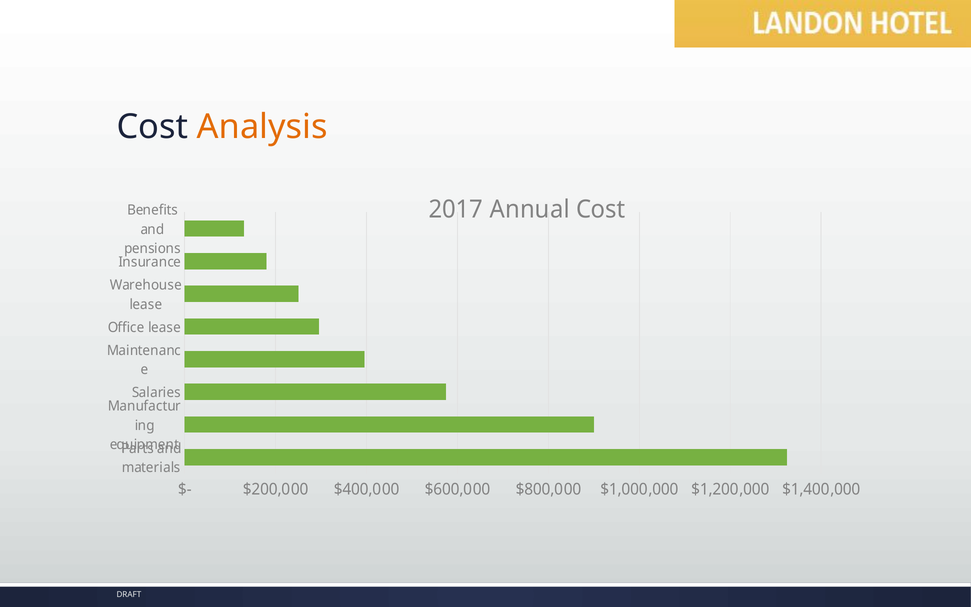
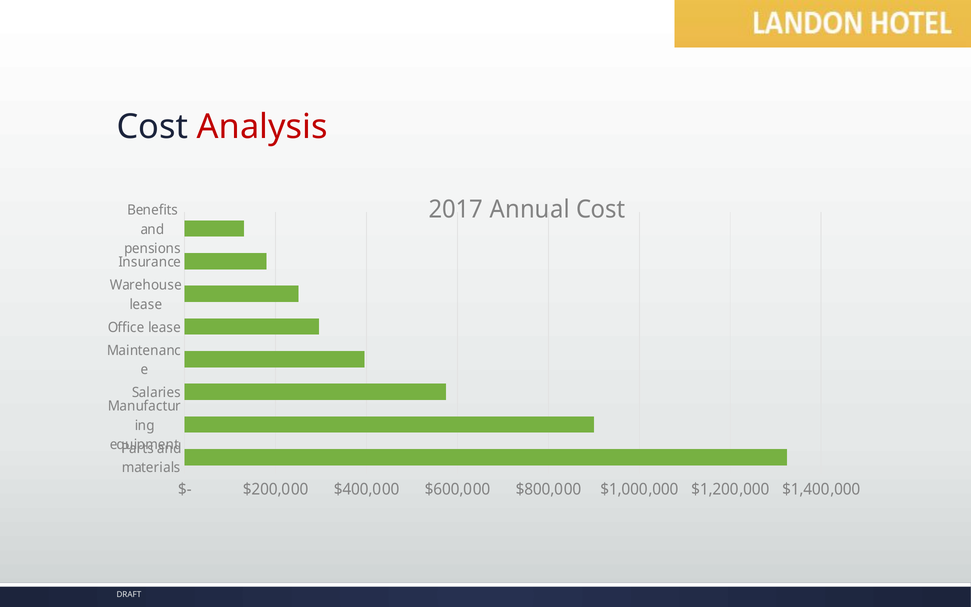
Analysis colour: orange -> red
